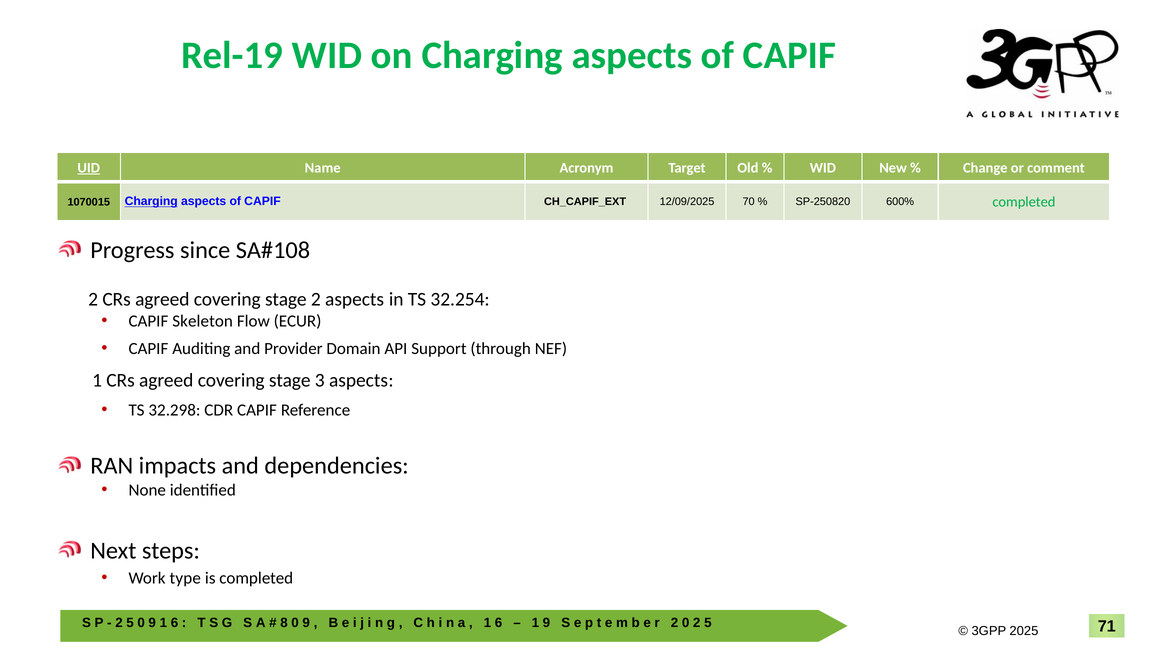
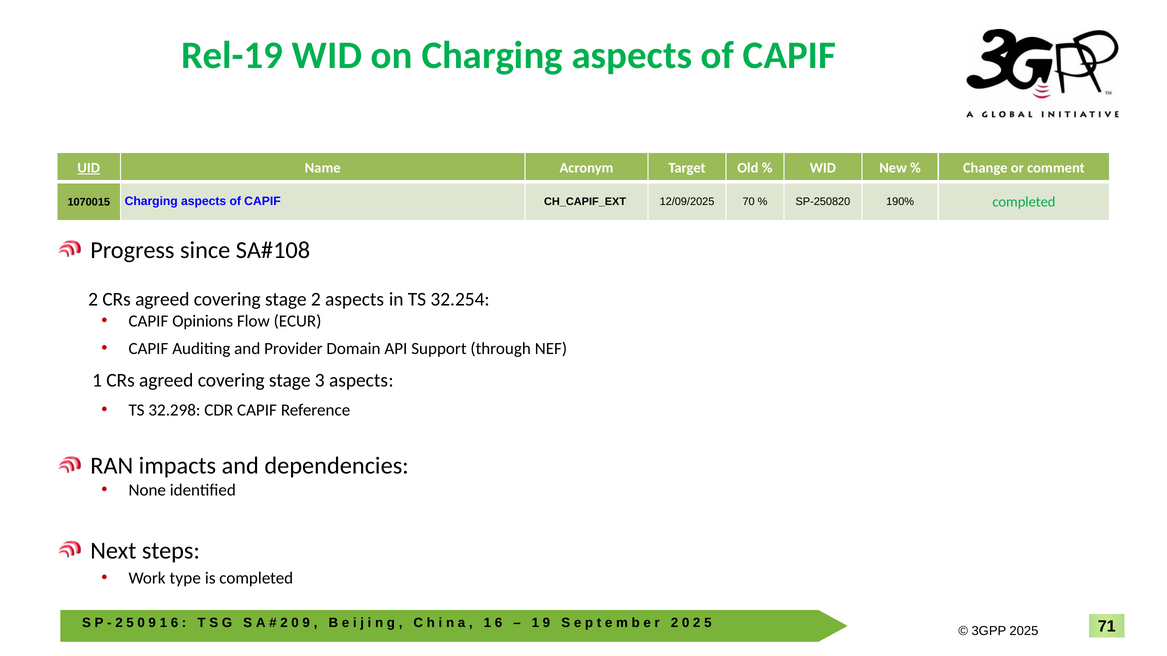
Charging at (151, 202) underline: present -> none
600%: 600% -> 190%
Skeleton: Skeleton -> Opinions
8 at (284, 623): 8 -> 2
